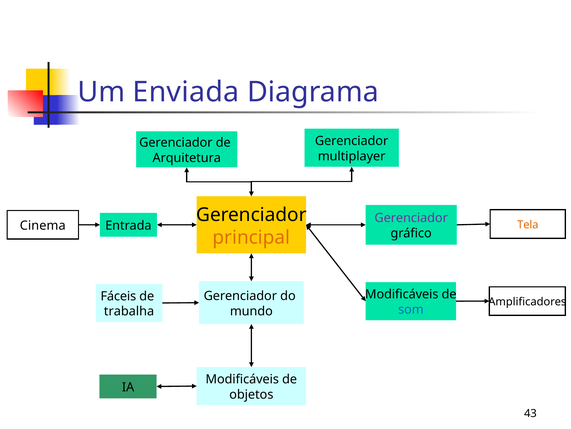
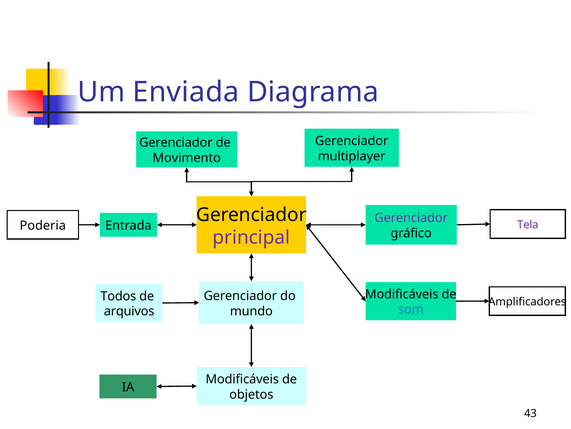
Arquitetura: Arquitetura -> Movimento
Tela colour: orange -> purple
Cinema: Cinema -> Poderia
principal colour: orange -> purple
Fáceis: Fáceis -> Todos
trabalha: trabalha -> arquivos
